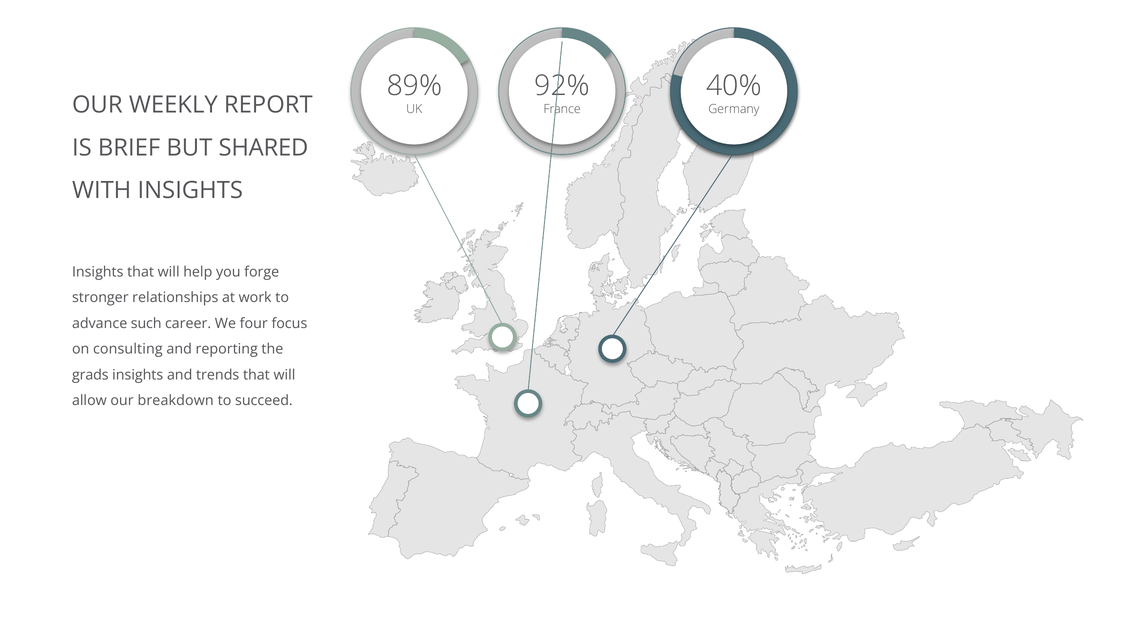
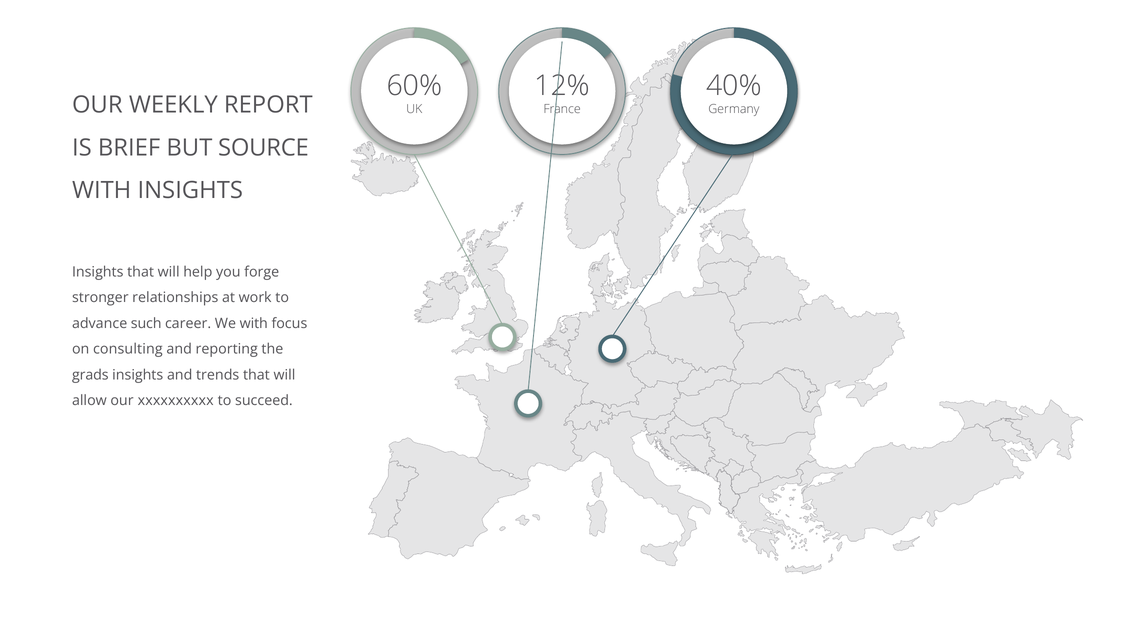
89%: 89% -> 60%
92%: 92% -> 12%
SHARED: SHARED -> SOURCE
We four: four -> with
breakdown: breakdown -> xxxxxxxxxx
